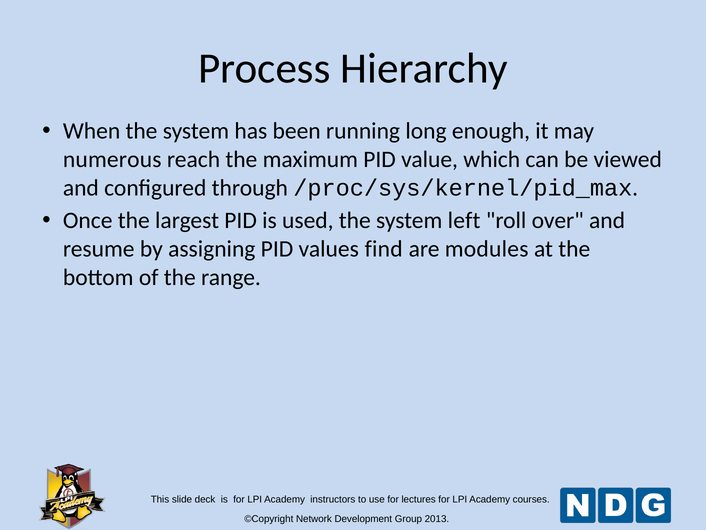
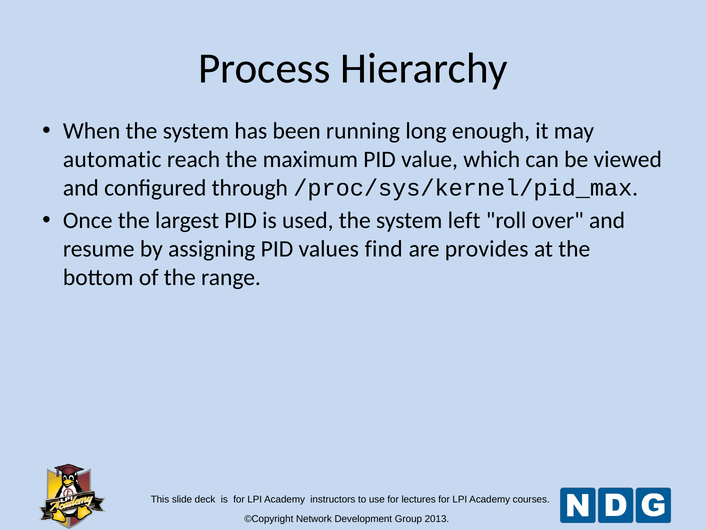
numerous: numerous -> automatic
modules: modules -> provides
